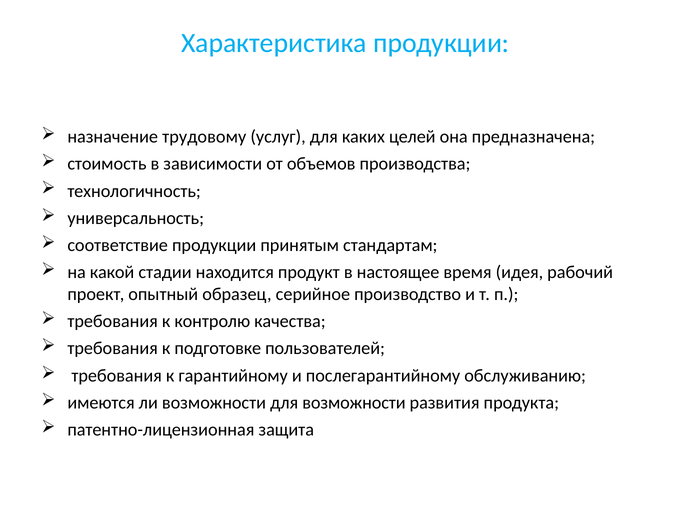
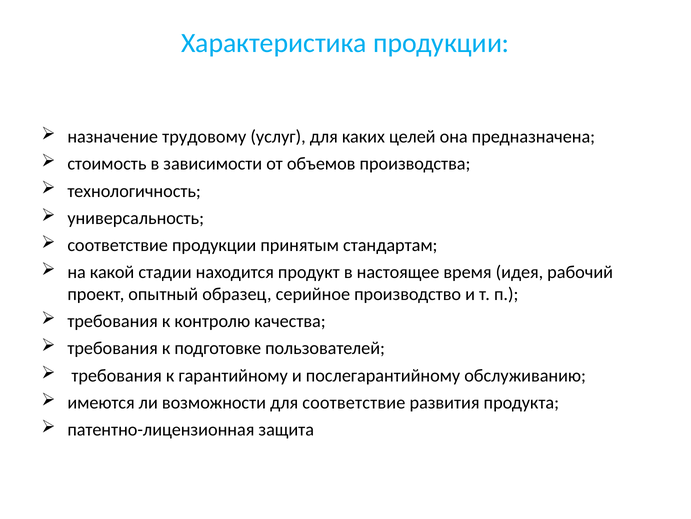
для возможности: возможности -> соответствие
